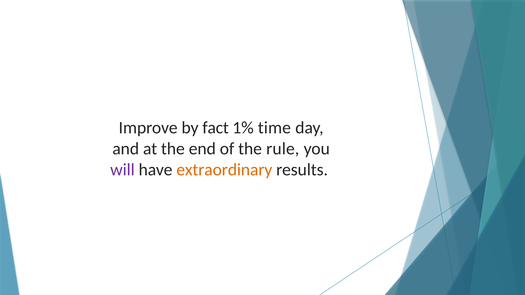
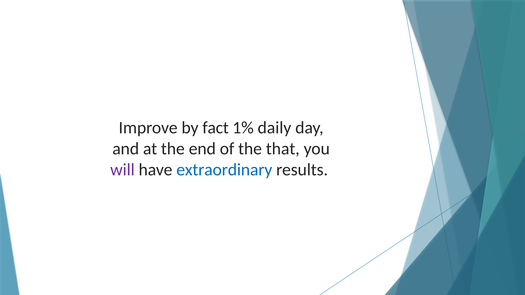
time: time -> daily
rule: rule -> that
extraordinary colour: orange -> blue
